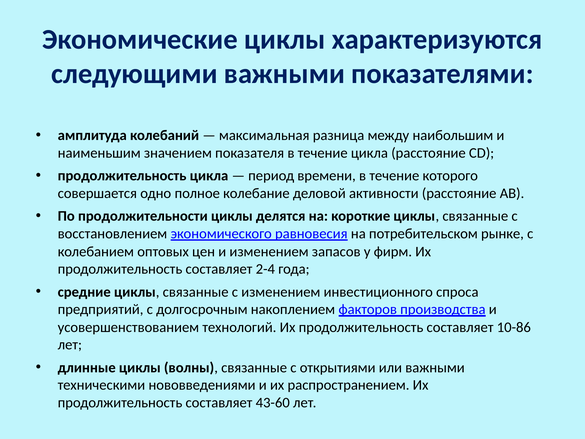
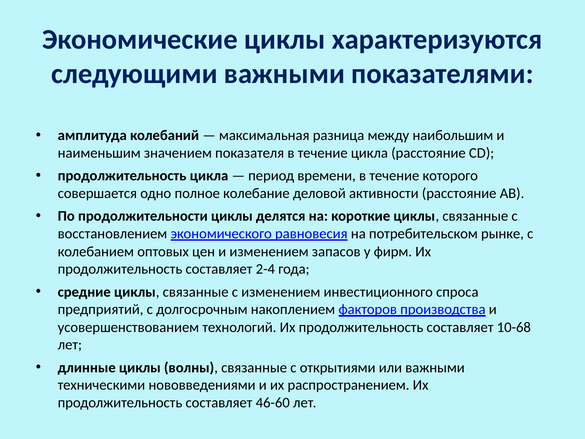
10-86: 10-86 -> 10-68
43-60: 43-60 -> 46-60
